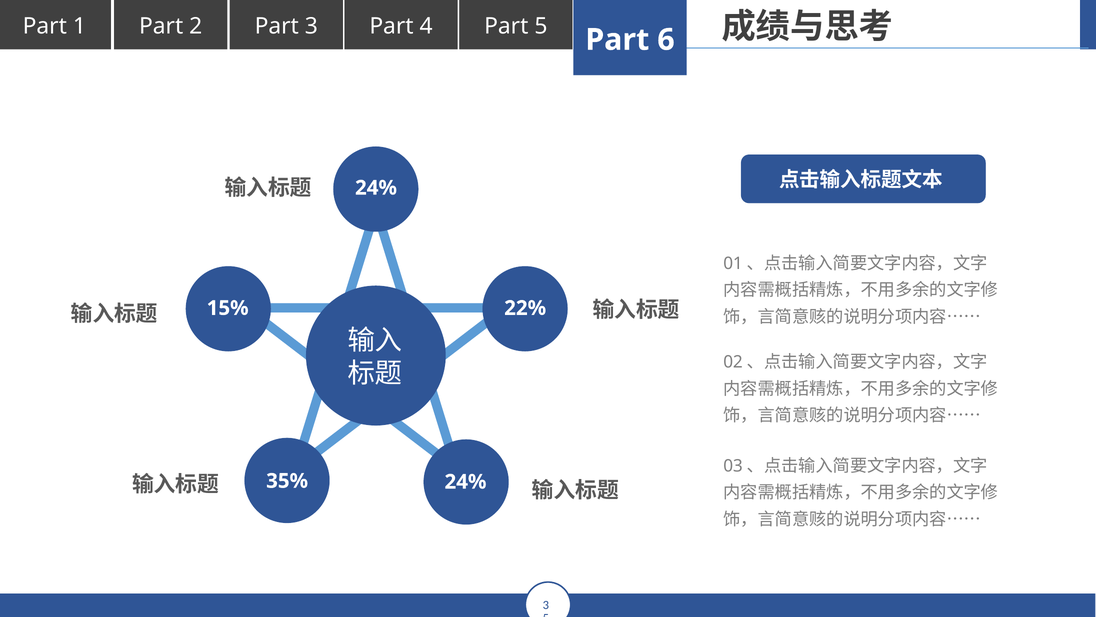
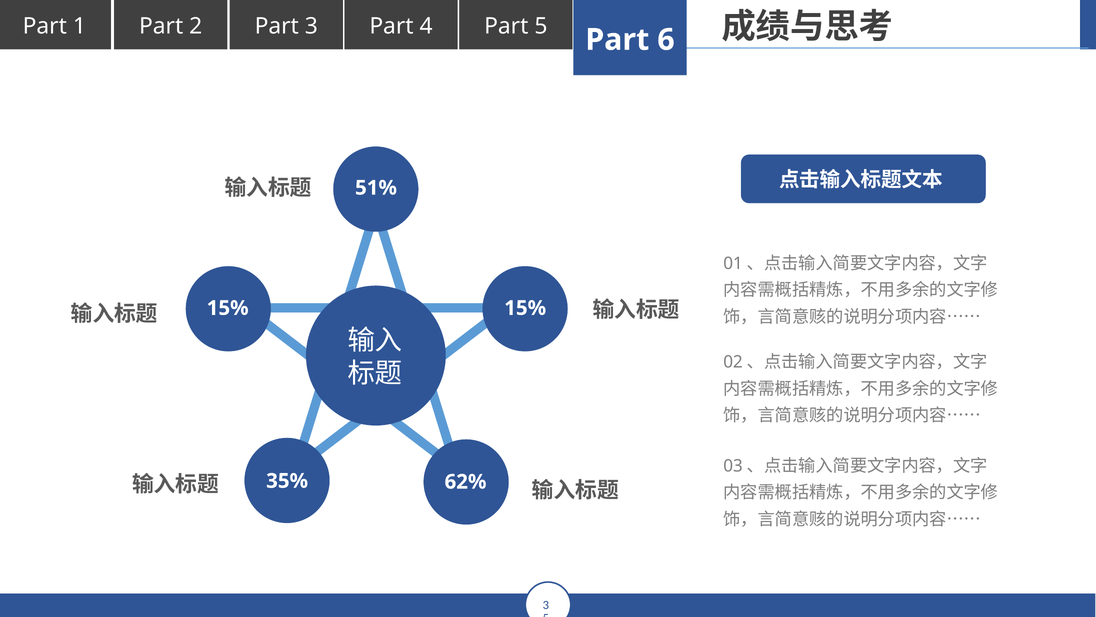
24% at (376, 188): 24% -> 51%
15% 22%: 22% -> 15%
35% 24%: 24% -> 62%
